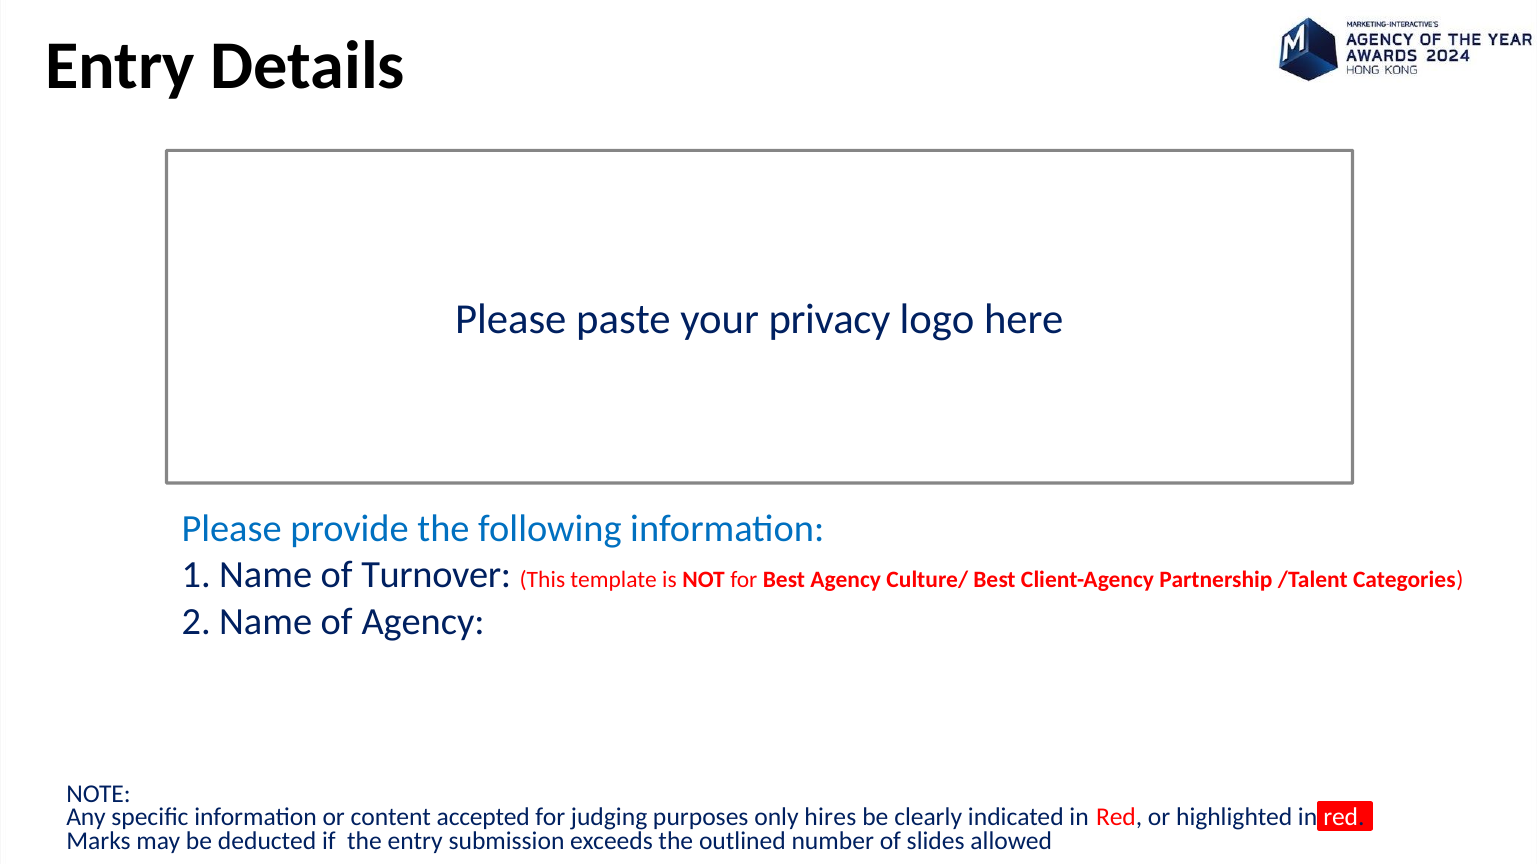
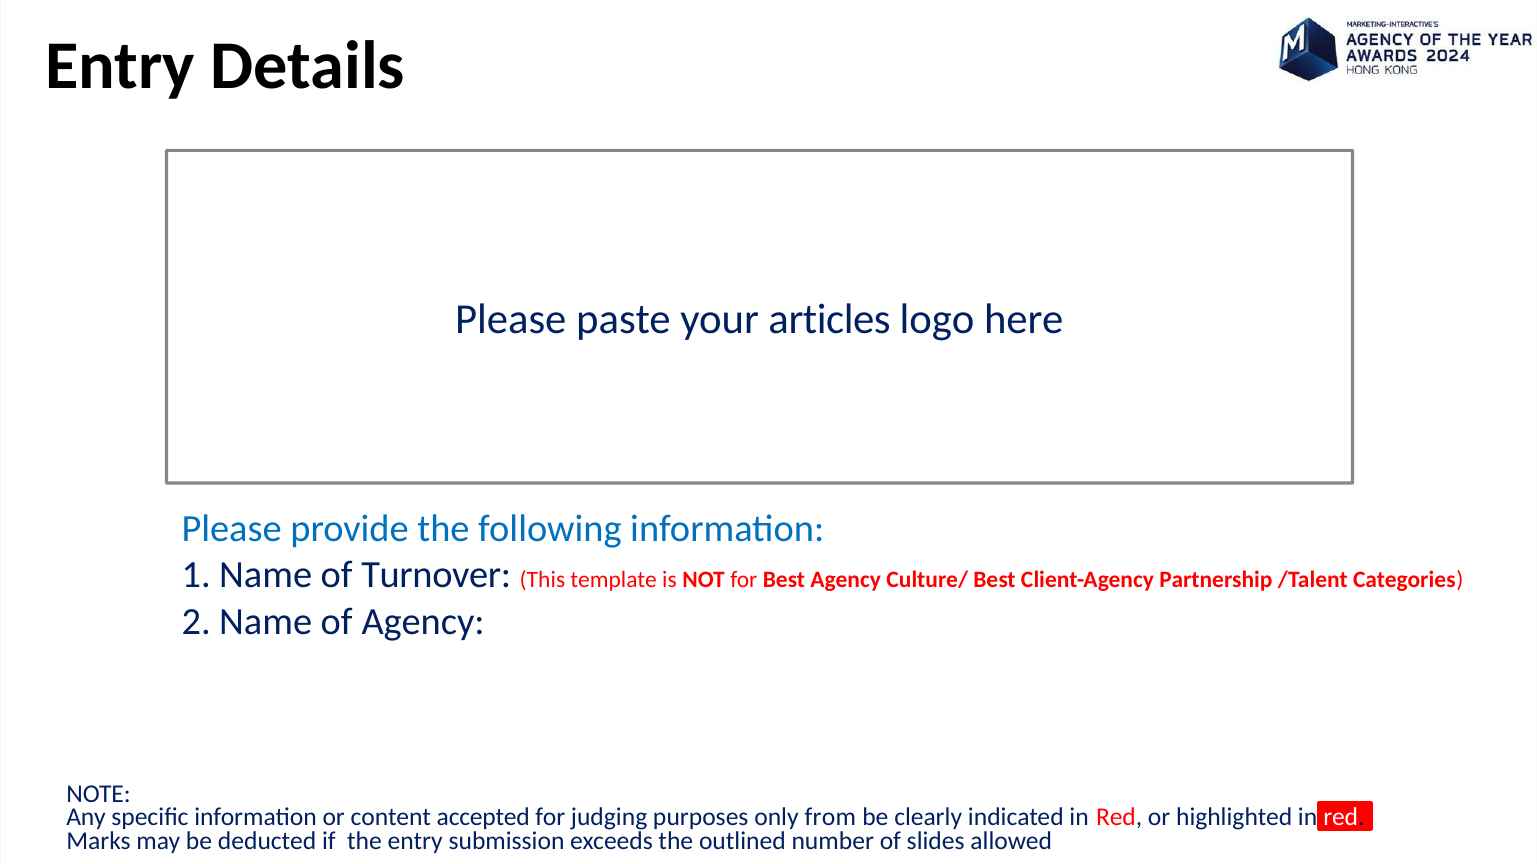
privacy: privacy -> articles
hires: hires -> from
